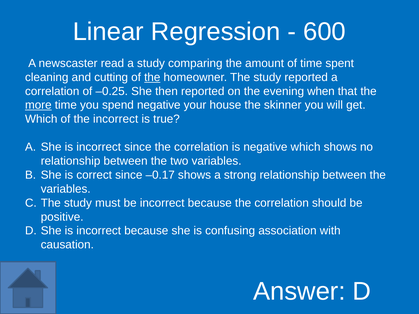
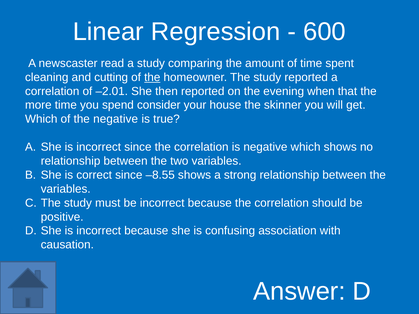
–0.25: –0.25 -> –2.01
more underline: present -> none
spend negative: negative -> consider
the incorrect: incorrect -> negative
–0.17: –0.17 -> –8.55
